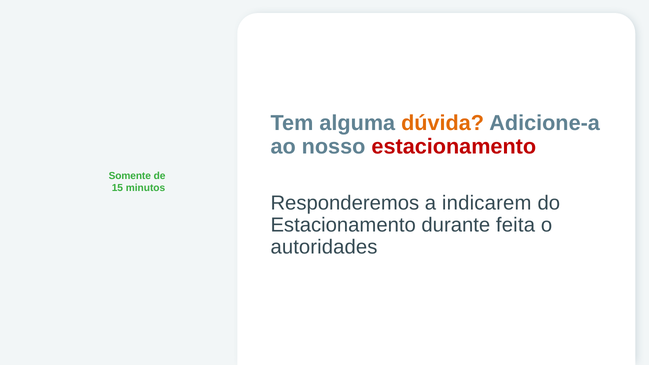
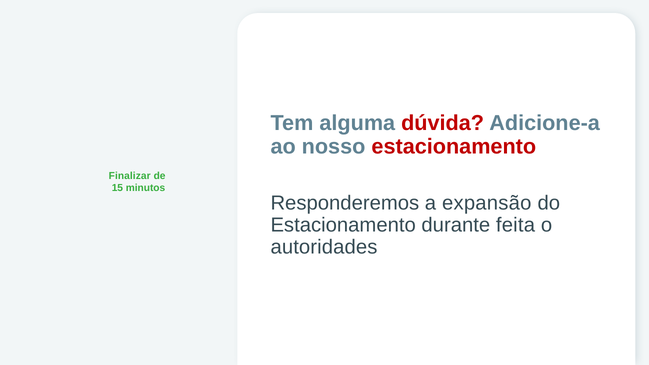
dúvida colour: orange -> red
Somente: Somente -> Finalizar
indicarem: indicarem -> expansão
